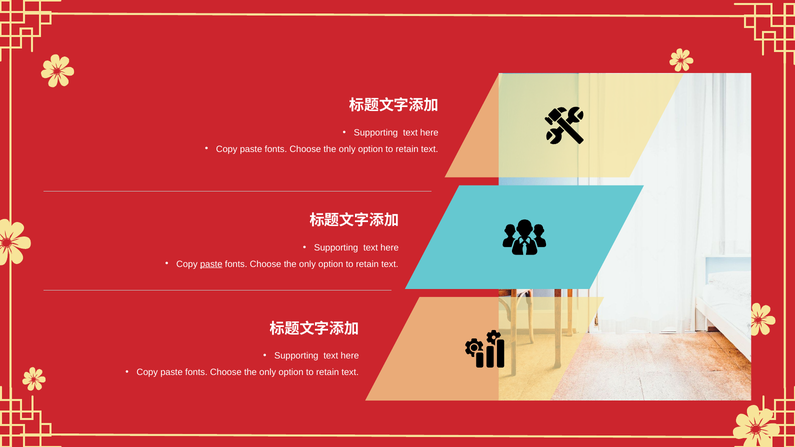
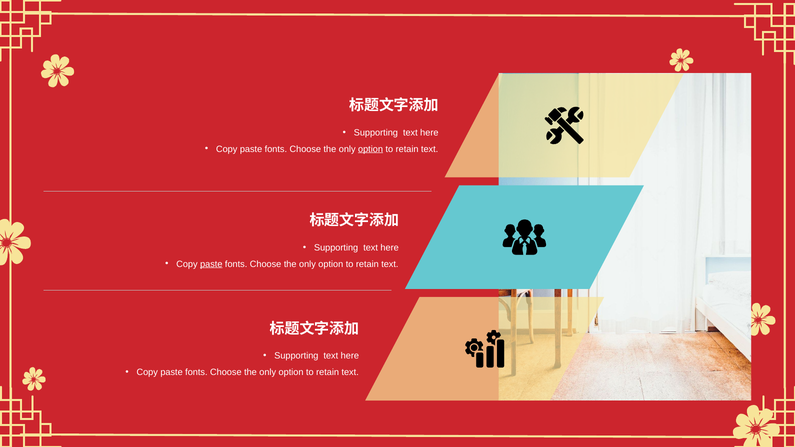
option at (371, 149) underline: none -> present
